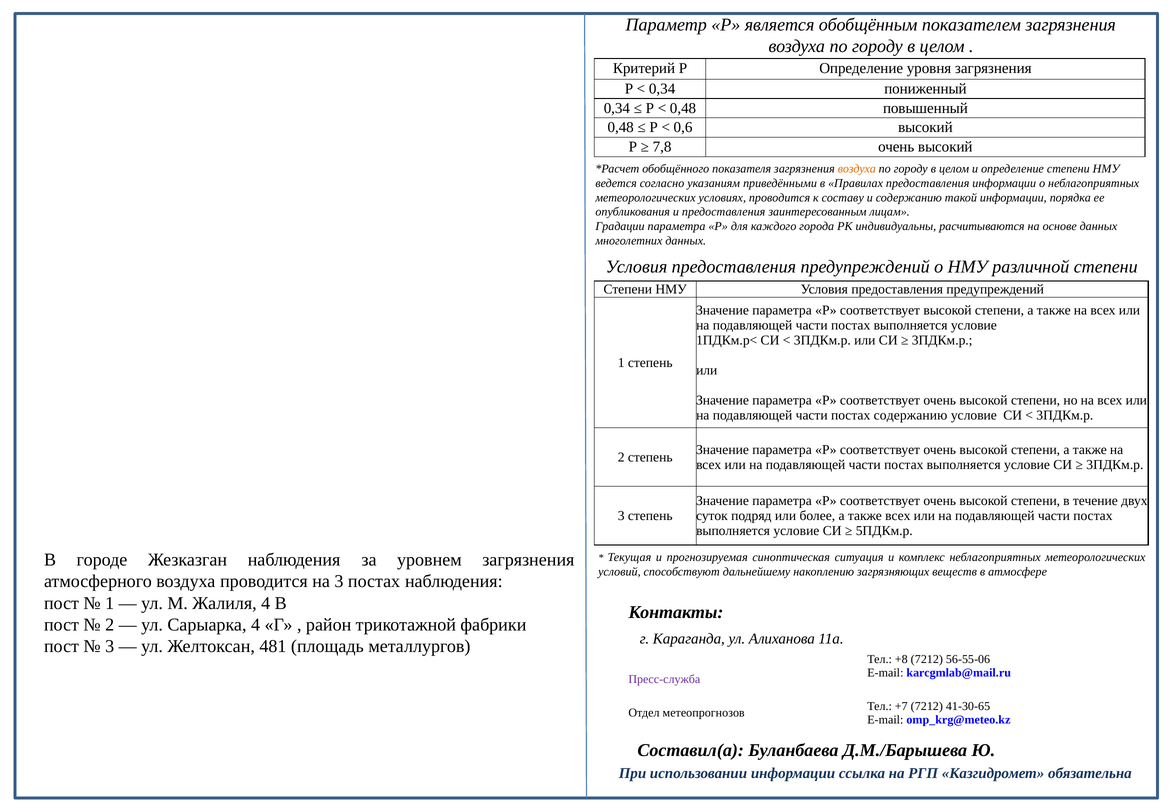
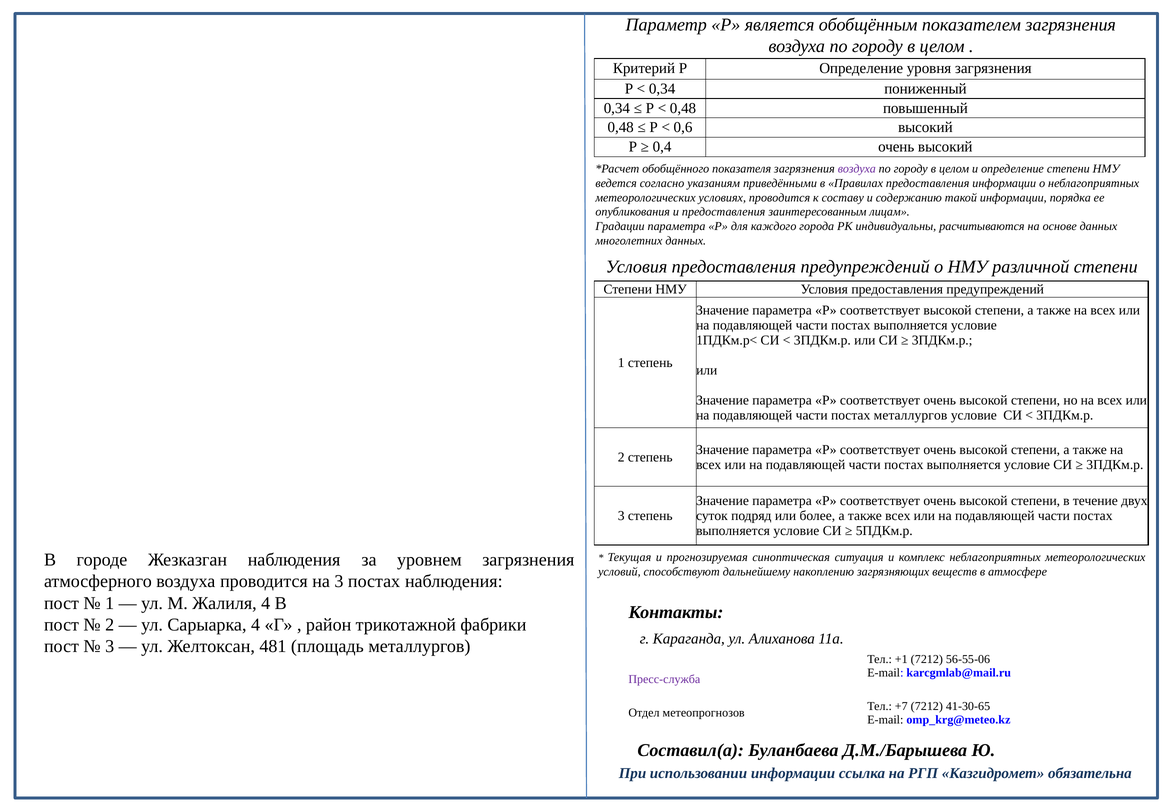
7,8: 7,8 -> 0,4
воздуха at (857, 169) colour: orange -> purple
постах содержанию: содержанию -> металлургов
+8: +8 -> +1
